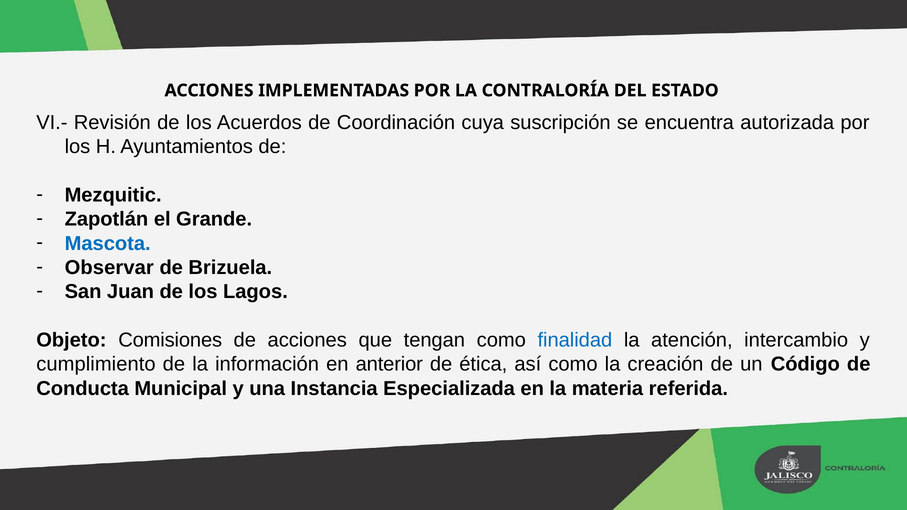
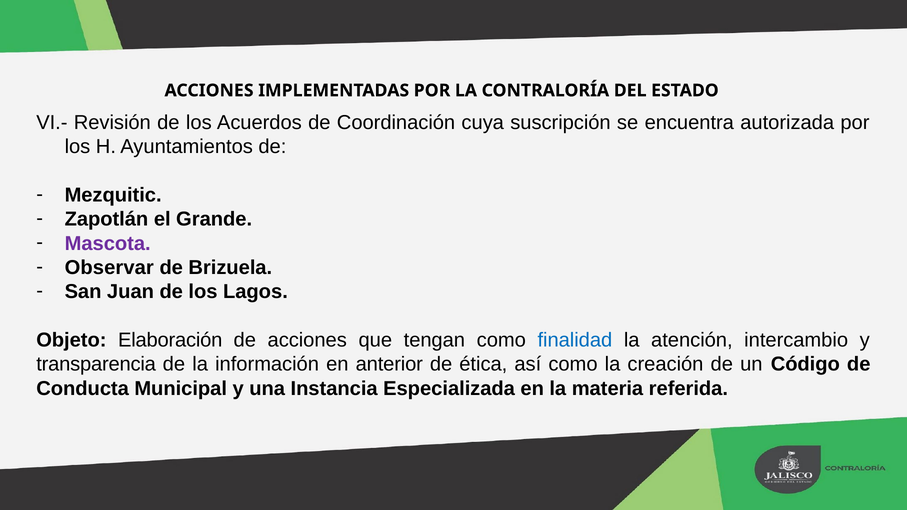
Mascota colour: blue -> purple
Comisiones: Comisiones -> Elaboración
cumplimiento: cumplimiento -> transparencia
